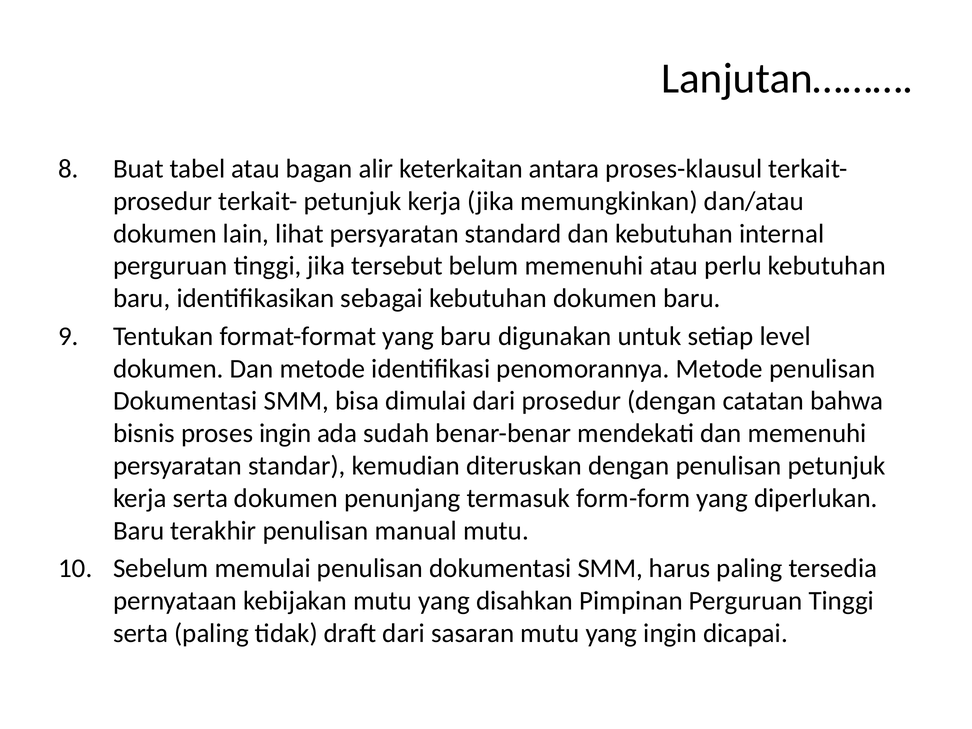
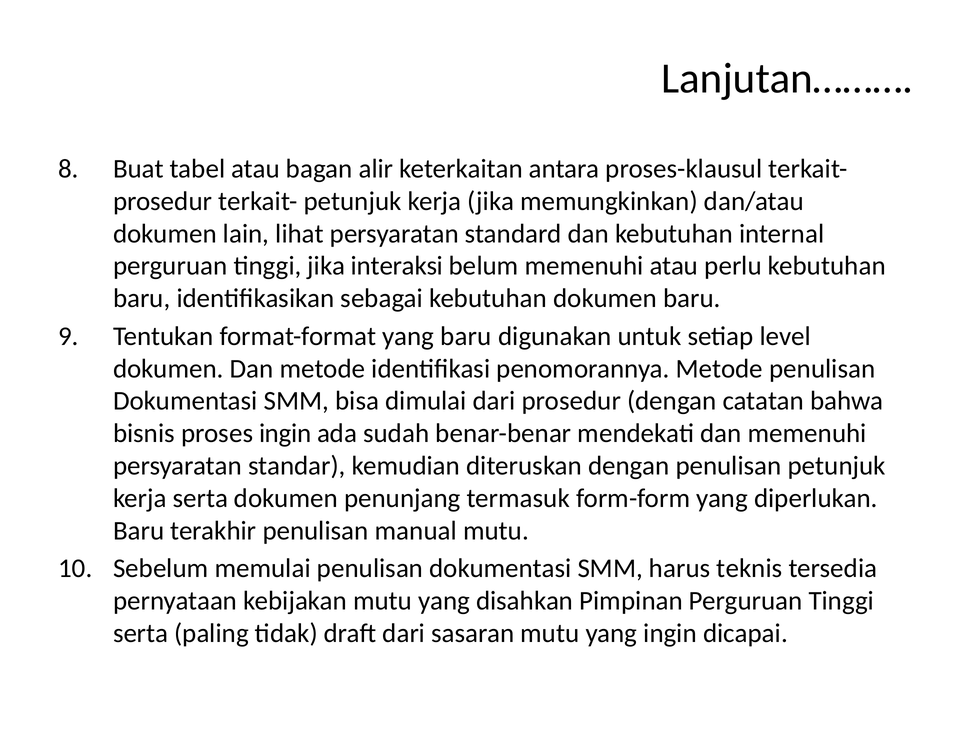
tersebut: tersebut -> interaksi
harus paling: paling -> teknis
